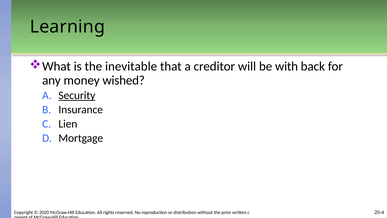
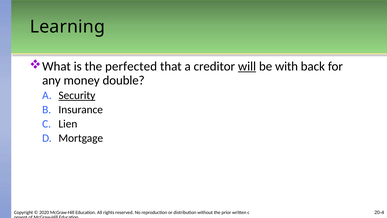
inevitable: inevitable -> perfected
will underline: none -> present
wished: wished -> double
